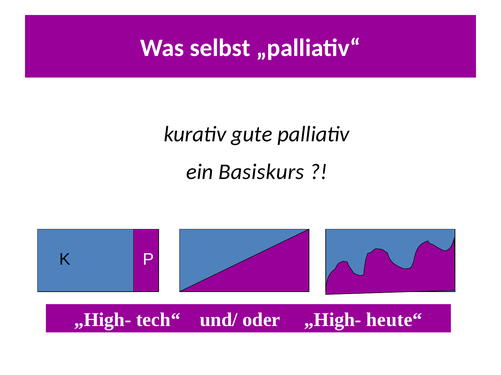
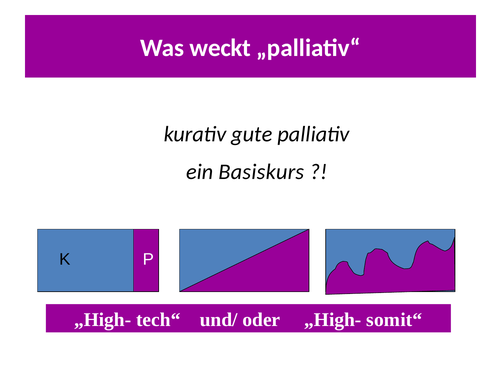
selbst: selbst -> weckt
heute“: heute“ -> somit“
